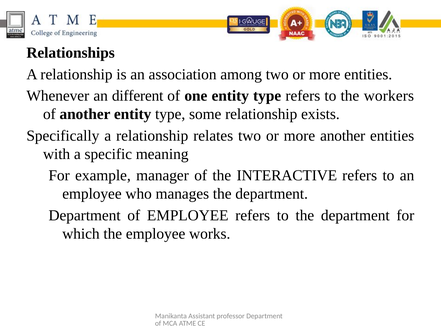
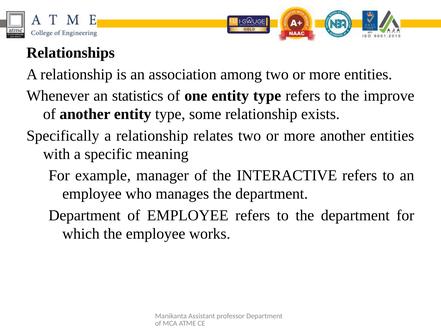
different: different -> statistics
workers: workers -> improve
